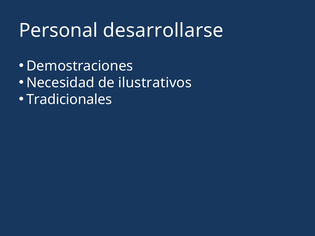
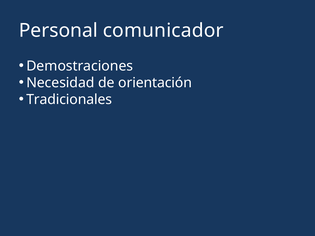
desarrollarse: desarrollarse -> comunicador
ilustrativos: ilustrativos -> orientación
